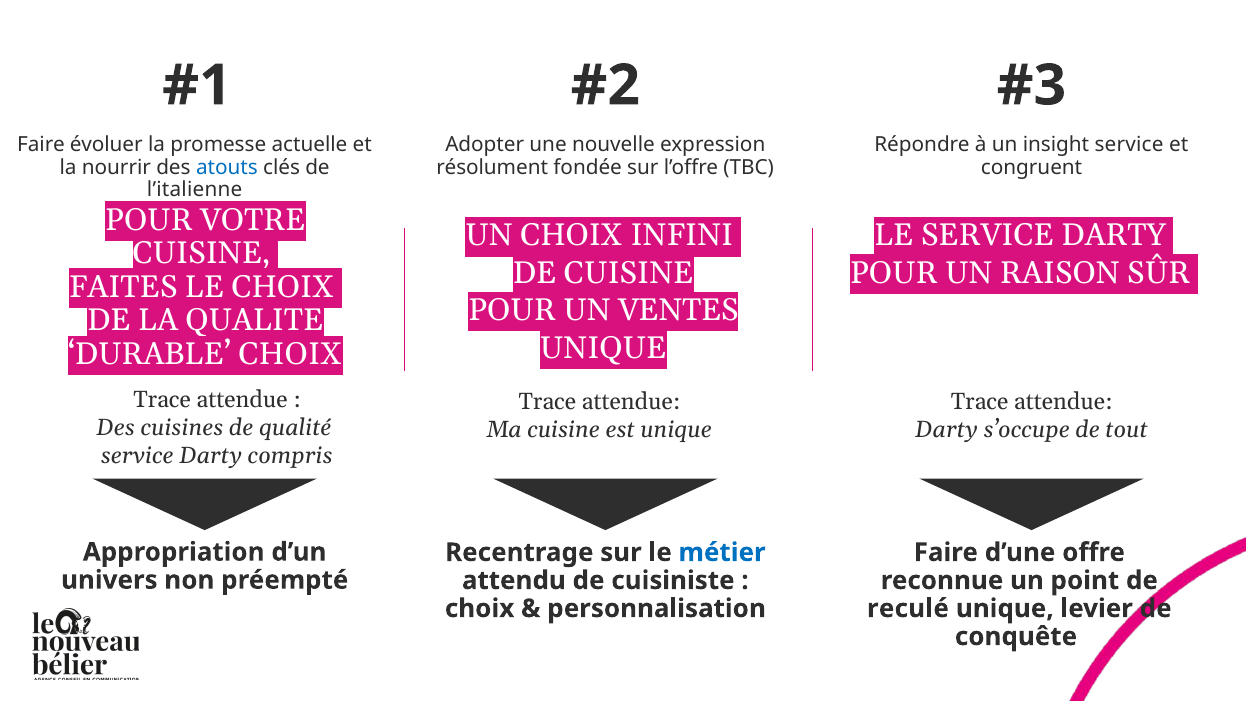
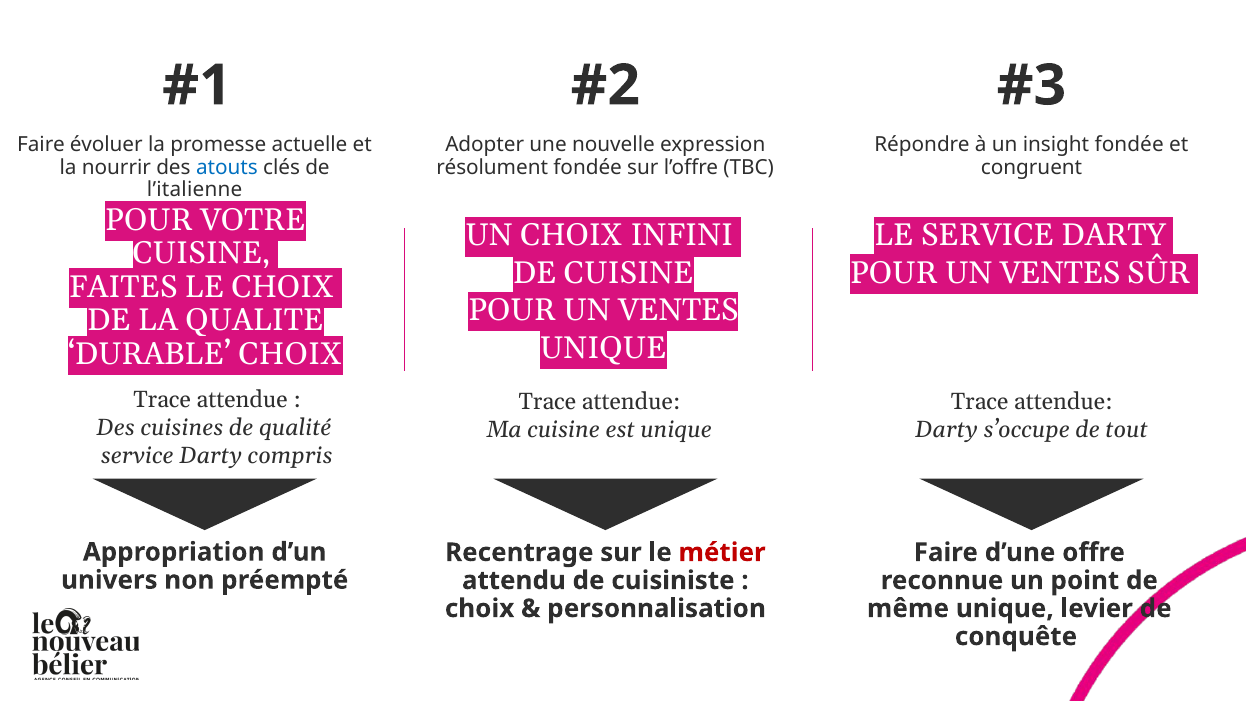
insight service: service -> fondée
RAISON at (1060, 273): RAISON -> VENTES
métier colour: blue -> red
reculé: reculé -> même
